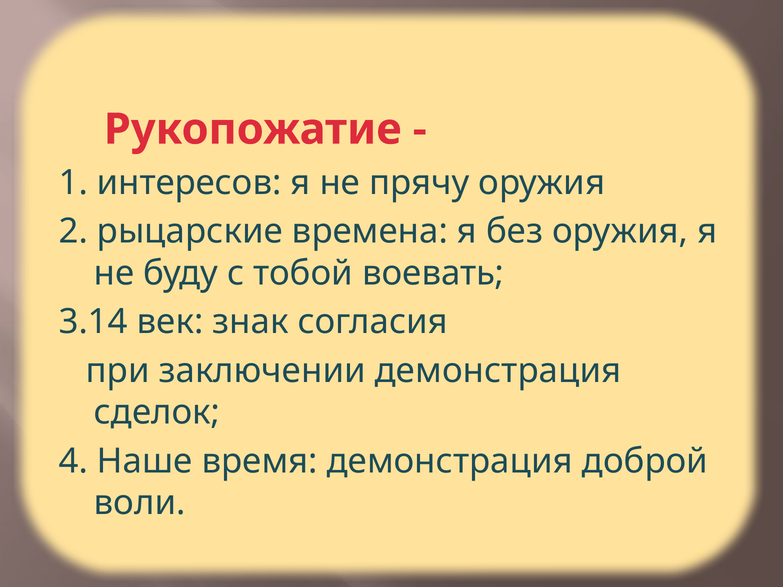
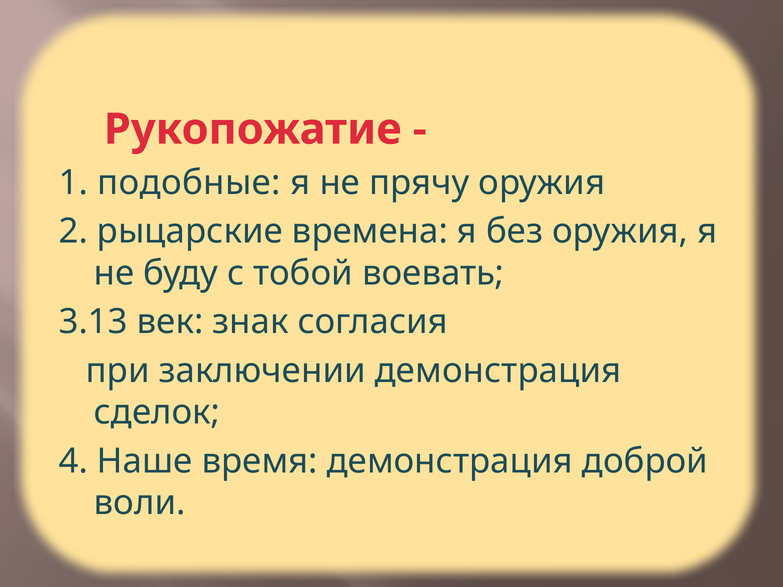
интересов: интересов -> подобные
3.14: 3.14 -> 3.13
